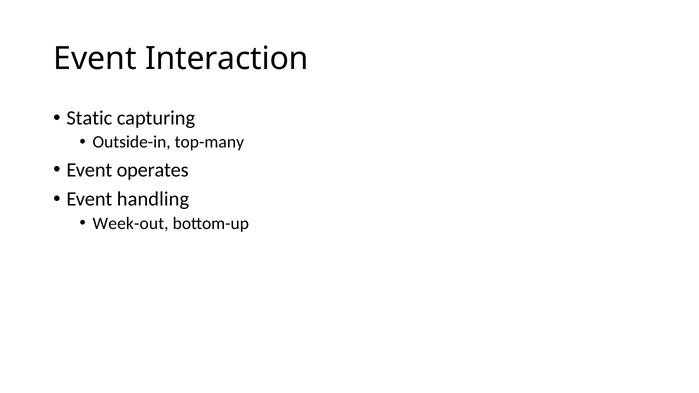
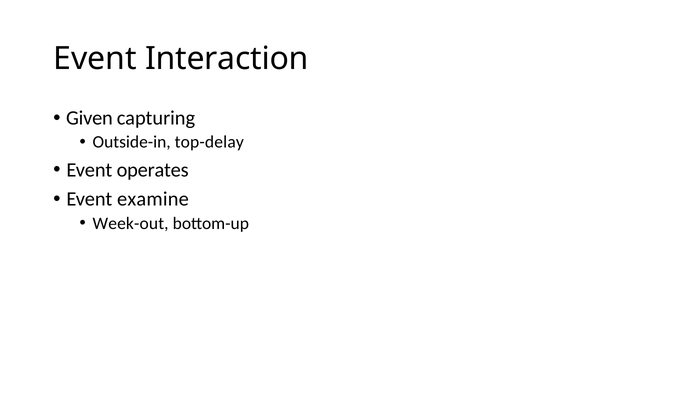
Static: Static -> Given
top-many: top-many -> top-delay
handling: handling -> examine
